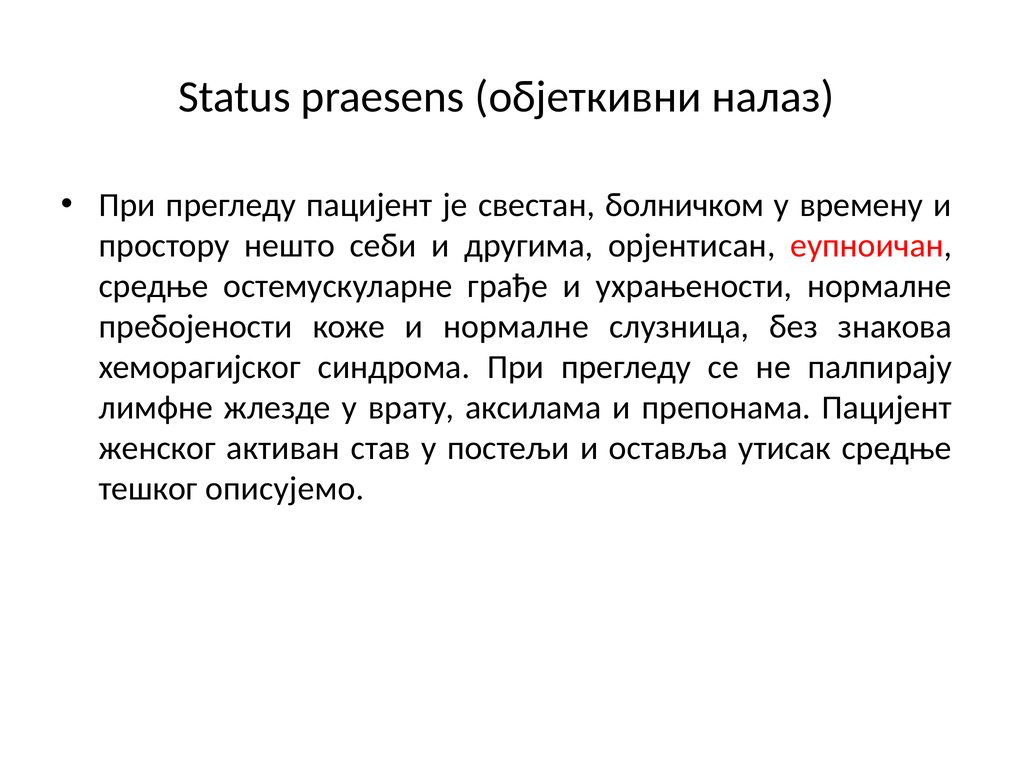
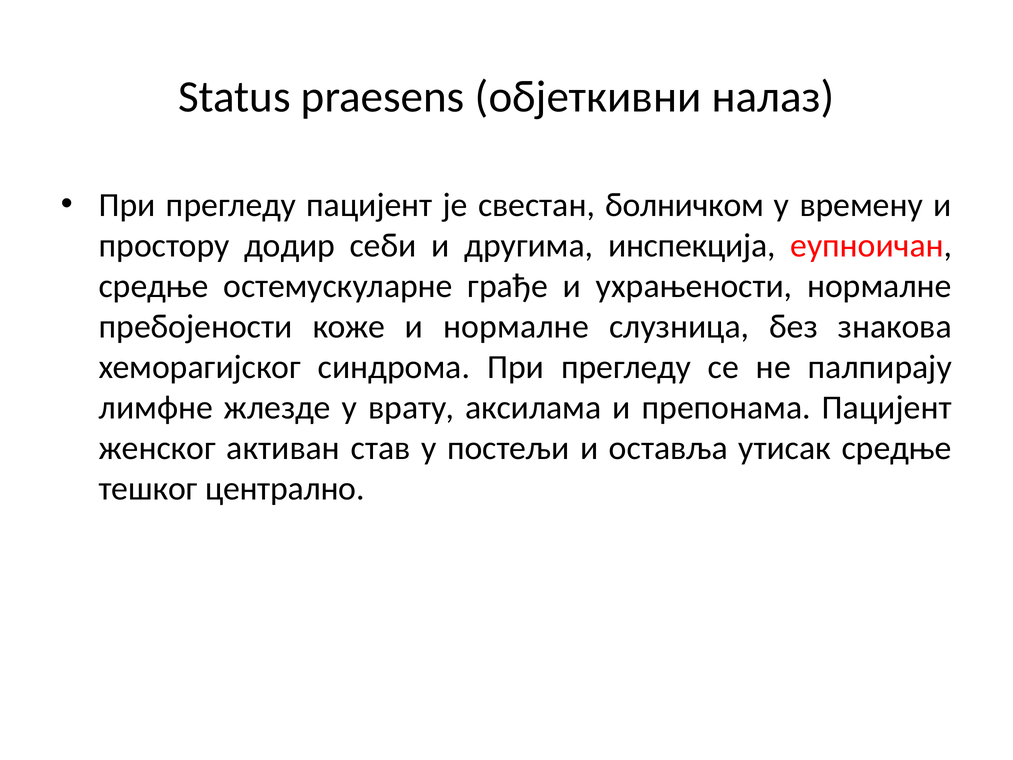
нешто: нешто -> додир
орјентисан: орјентисан -> инспекција
описујемо: описујемо -> централно
